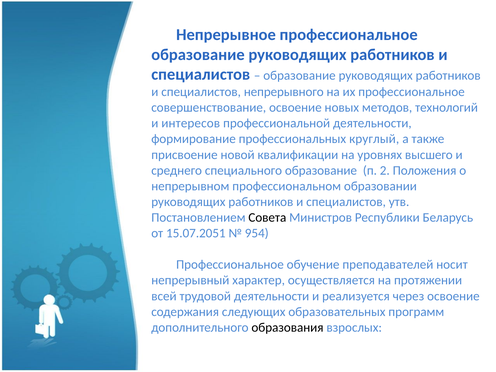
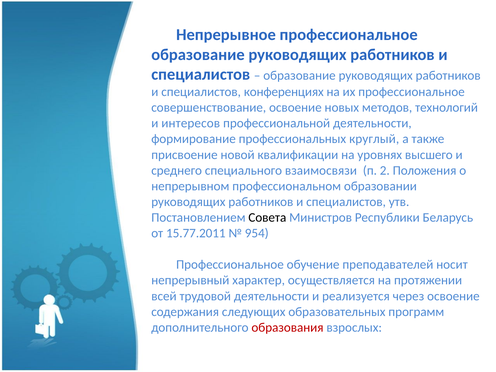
непрерывного: непрерывного -> конференциях
специального образование: образование -> взаимосвязи
15.07.2051: 15.07.2051 -> 15.77.2011
образования colour: black -> red
